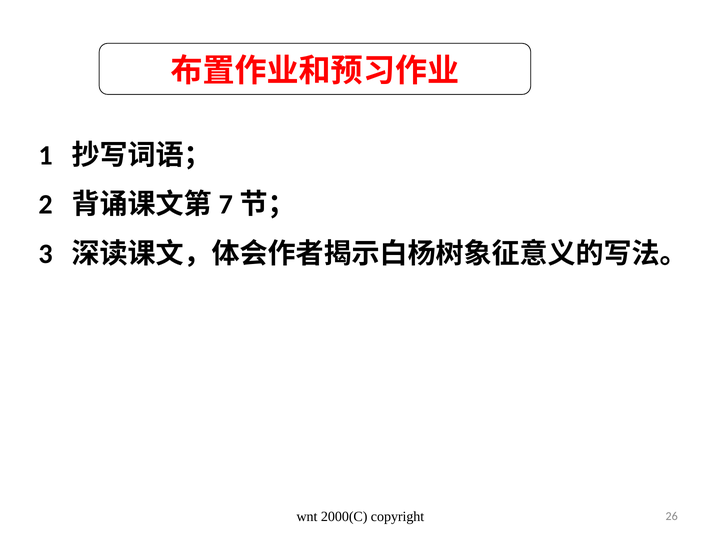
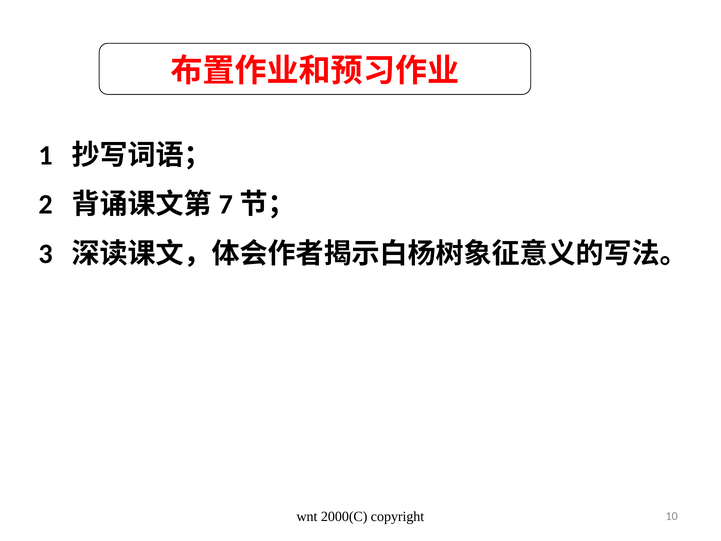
26: 26 -> 10
